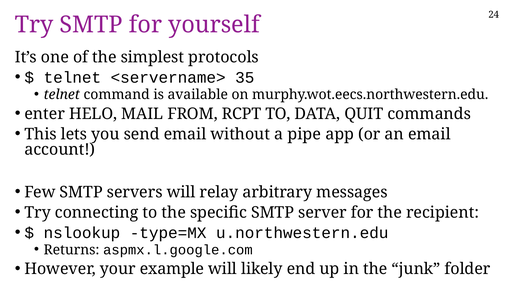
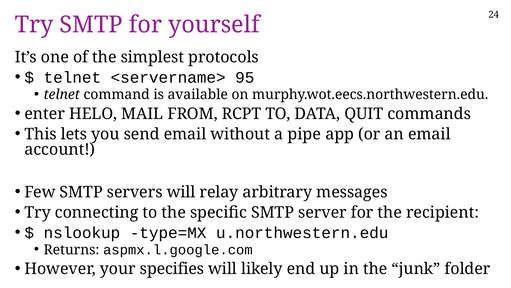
35: 35 -> 95
example: example -> specifies
